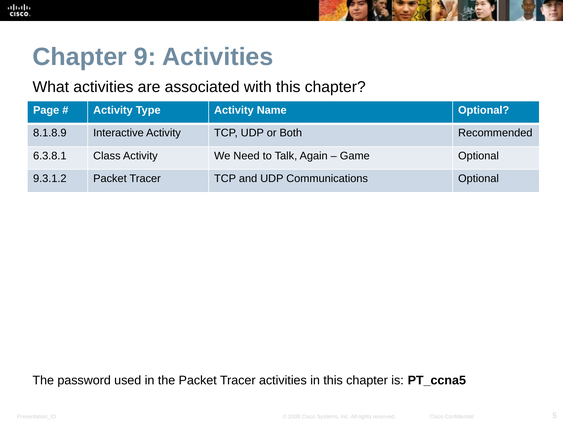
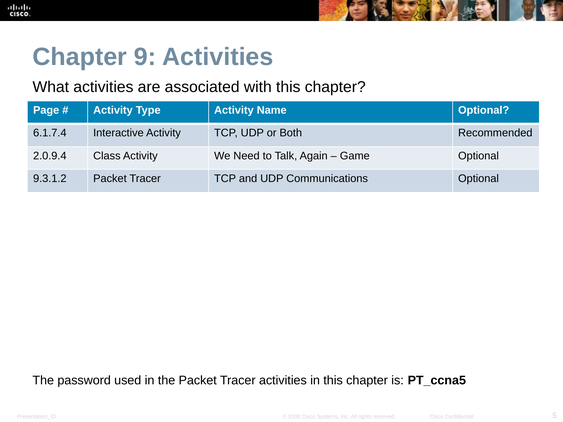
8.1.8.9: 8.1.8.9 -> 6.1.7.4
6.3.8.1: 6.3.8.1 -> 2.0.9.4
